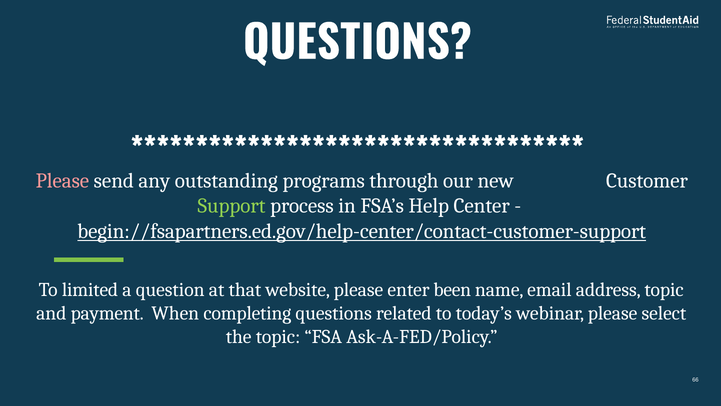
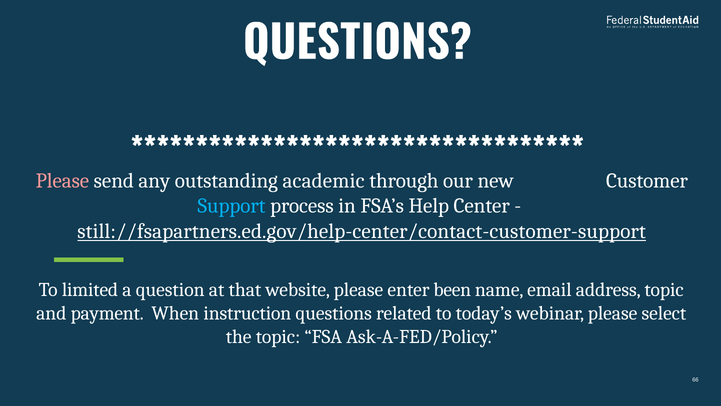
programs: programs -> academic
Support colour: light green -> light blue
begin://fsapartners.ed.gov/help-center/contact-customer-support: begin://fsapartners.ed.gov/help-center/contact-customer-support -> still://fsapartners.ed.gov/help-center/contact-customer-support
completing: completing -> instruction
